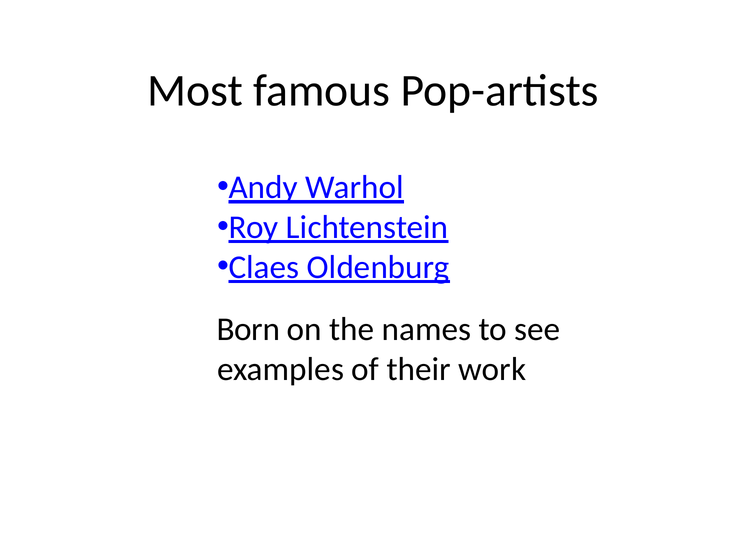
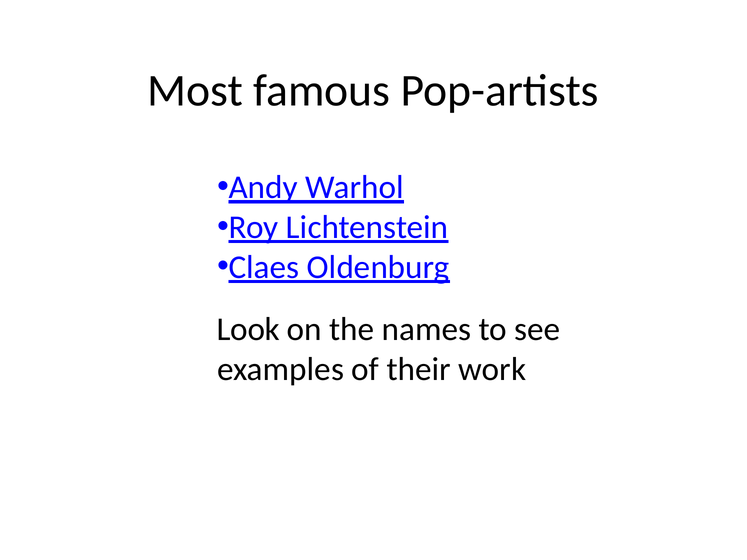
Born: Born -> Look
